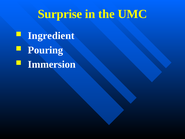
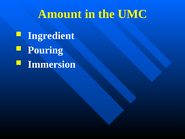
Surprise: Surprise -> Amount
